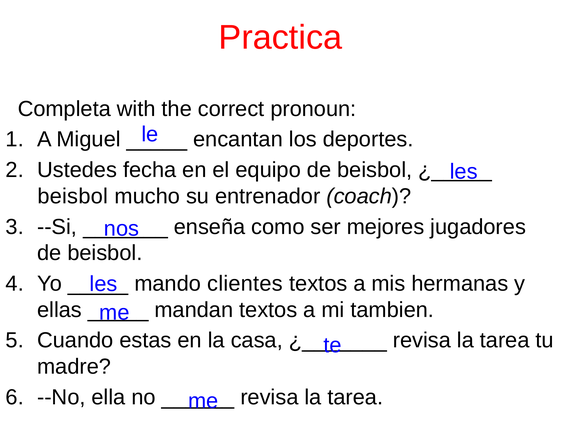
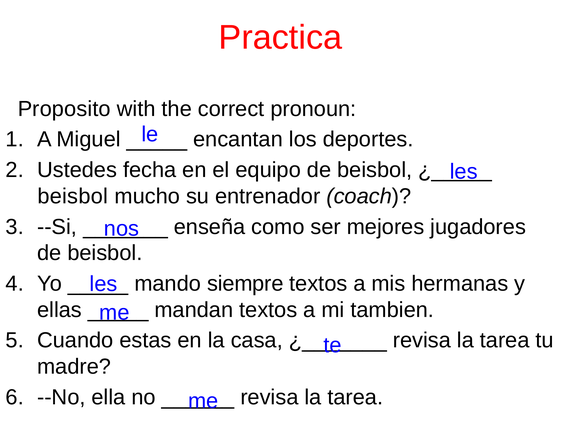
Completa: Completa -> Proposito
clientes: clientes -> siempre
